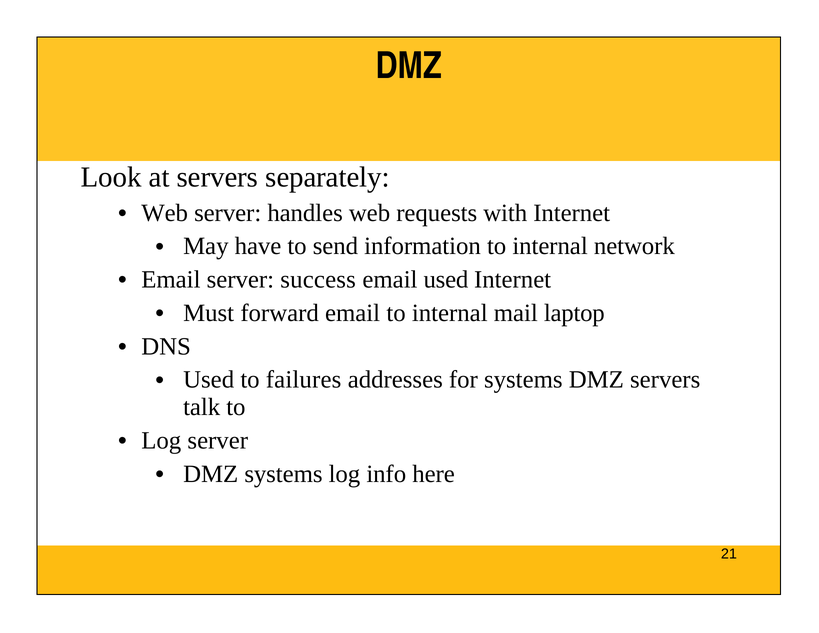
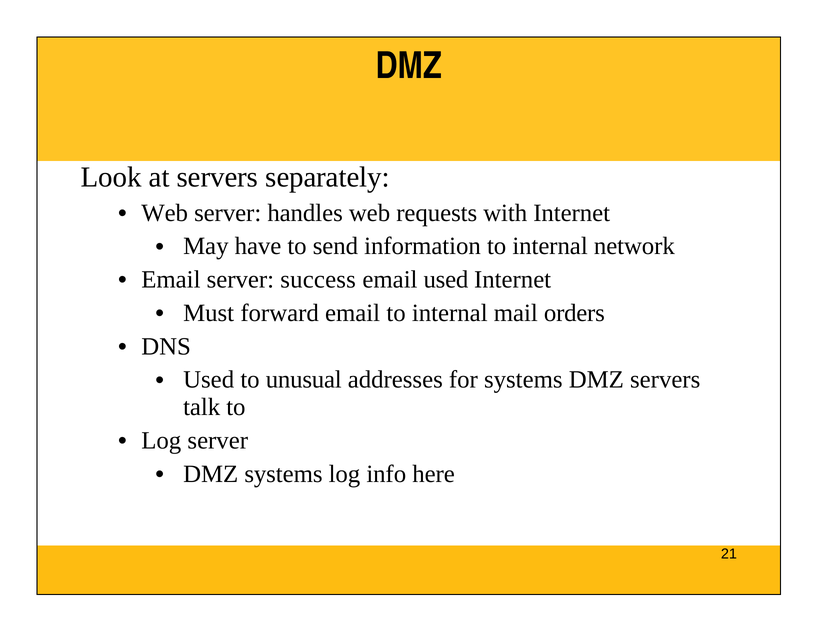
laptop: laptop -> orders
failures: failures -> unusual
